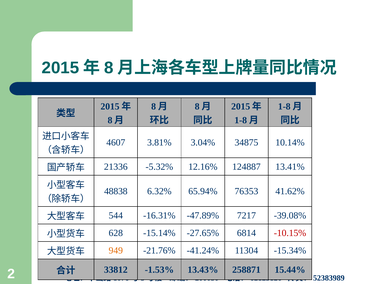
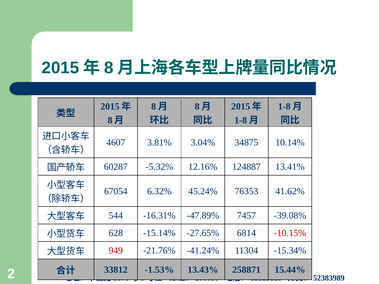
21336: 21336 -> 60287
48838: 48838 -> 67054
65.94%: 65.94% -> 45.24%
7217: 7217 -> 7457
949 colour: orange -> red
